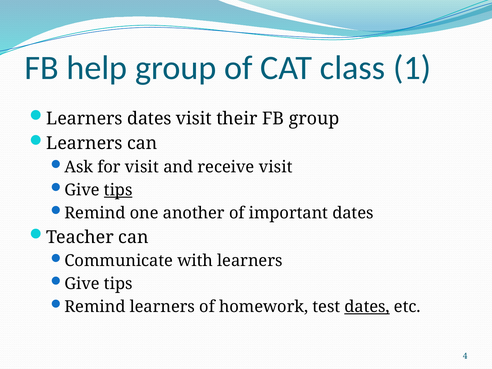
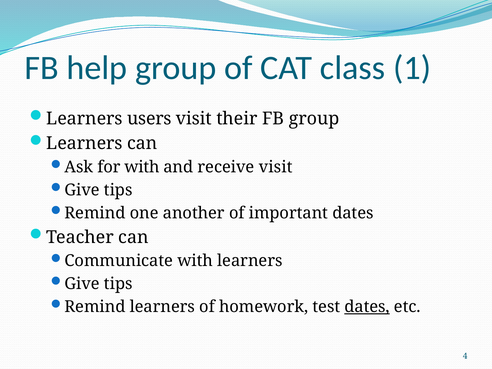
Learners dates: dates -> users
for visit: visit -> with
tips at (118, 190) underline: present -> none
